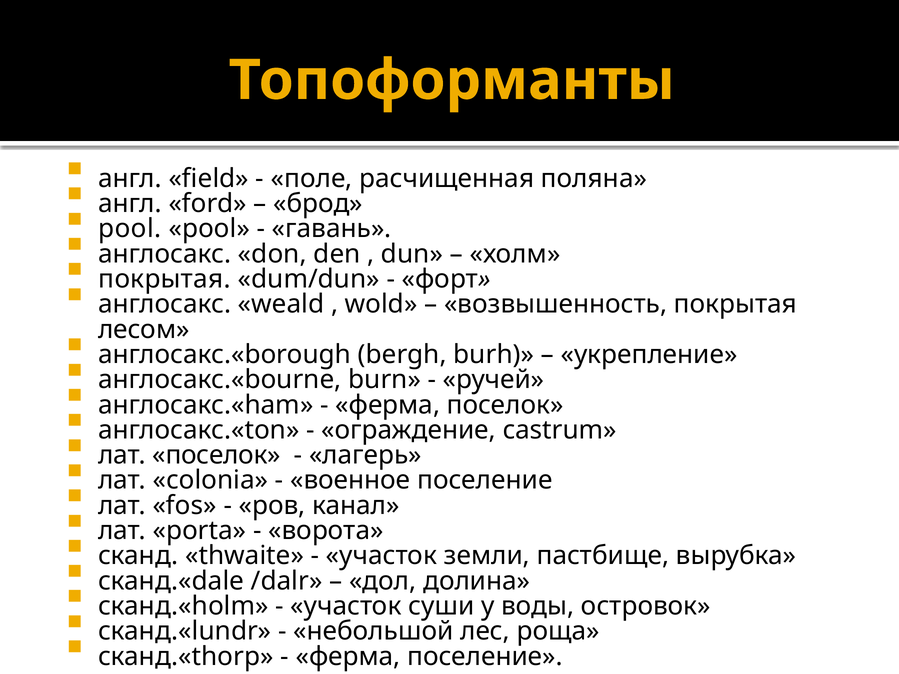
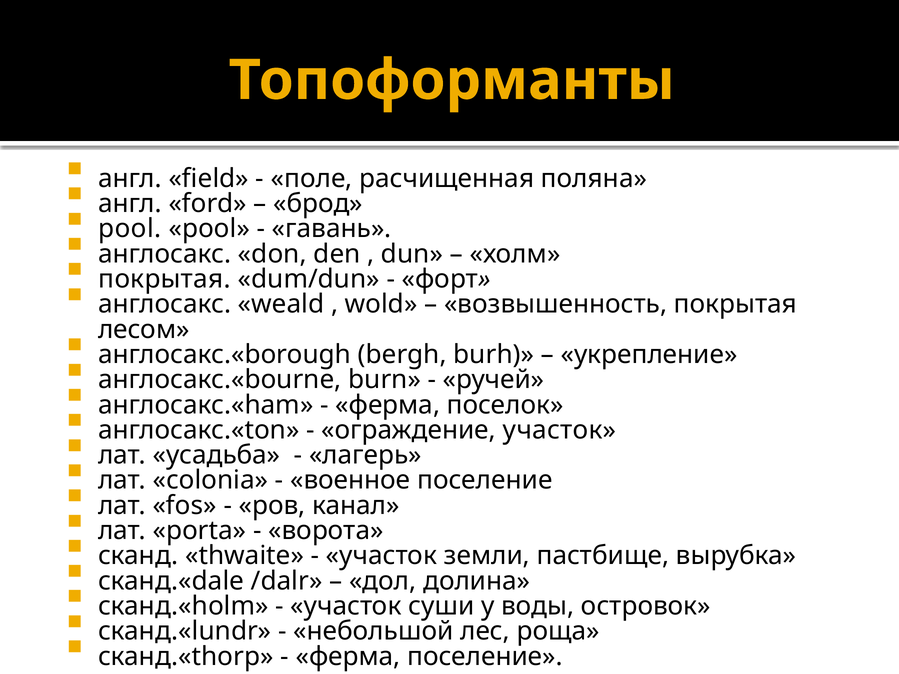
ограждение castrum: castrum -> участок
лат поселок: поселок -> усадьба
